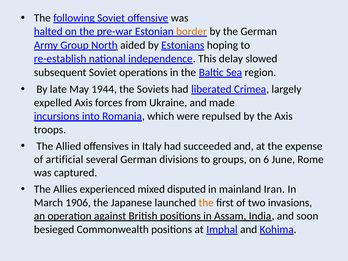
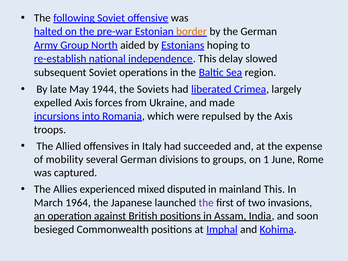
artificial: artificial -> mobility
6: 6 -> 1
mainland Iran: Iran -> This
1906: 1906 -> 1964
the at (206, 203) colour: orange -> purple
